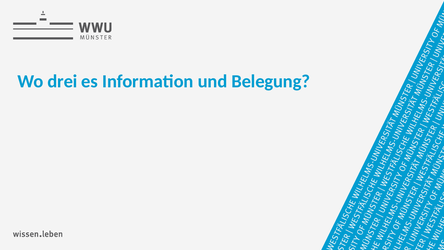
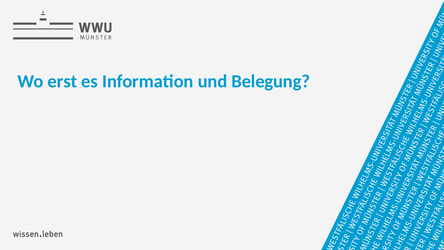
drei: drei -> erst
